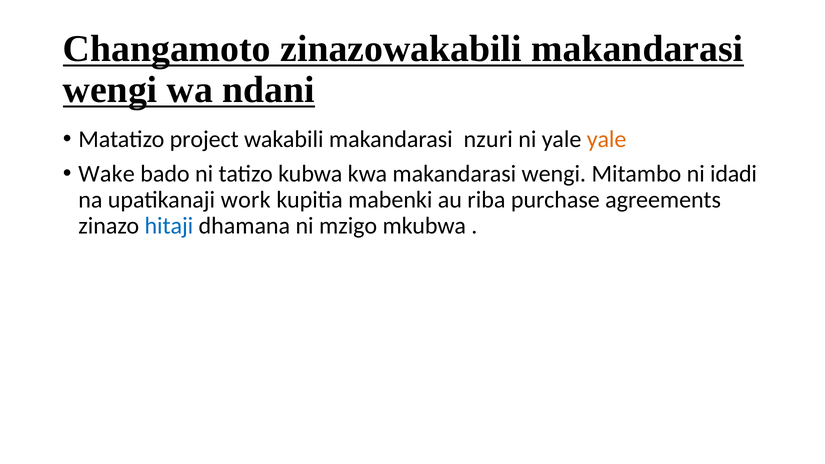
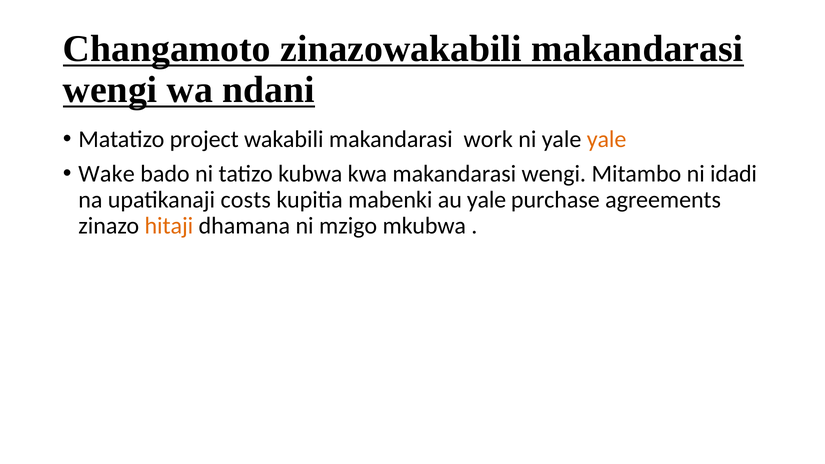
nzuri: nzuri -> work
work: work -> costs
au riba: riba -> yale
hitaji colour: blue -> orange
